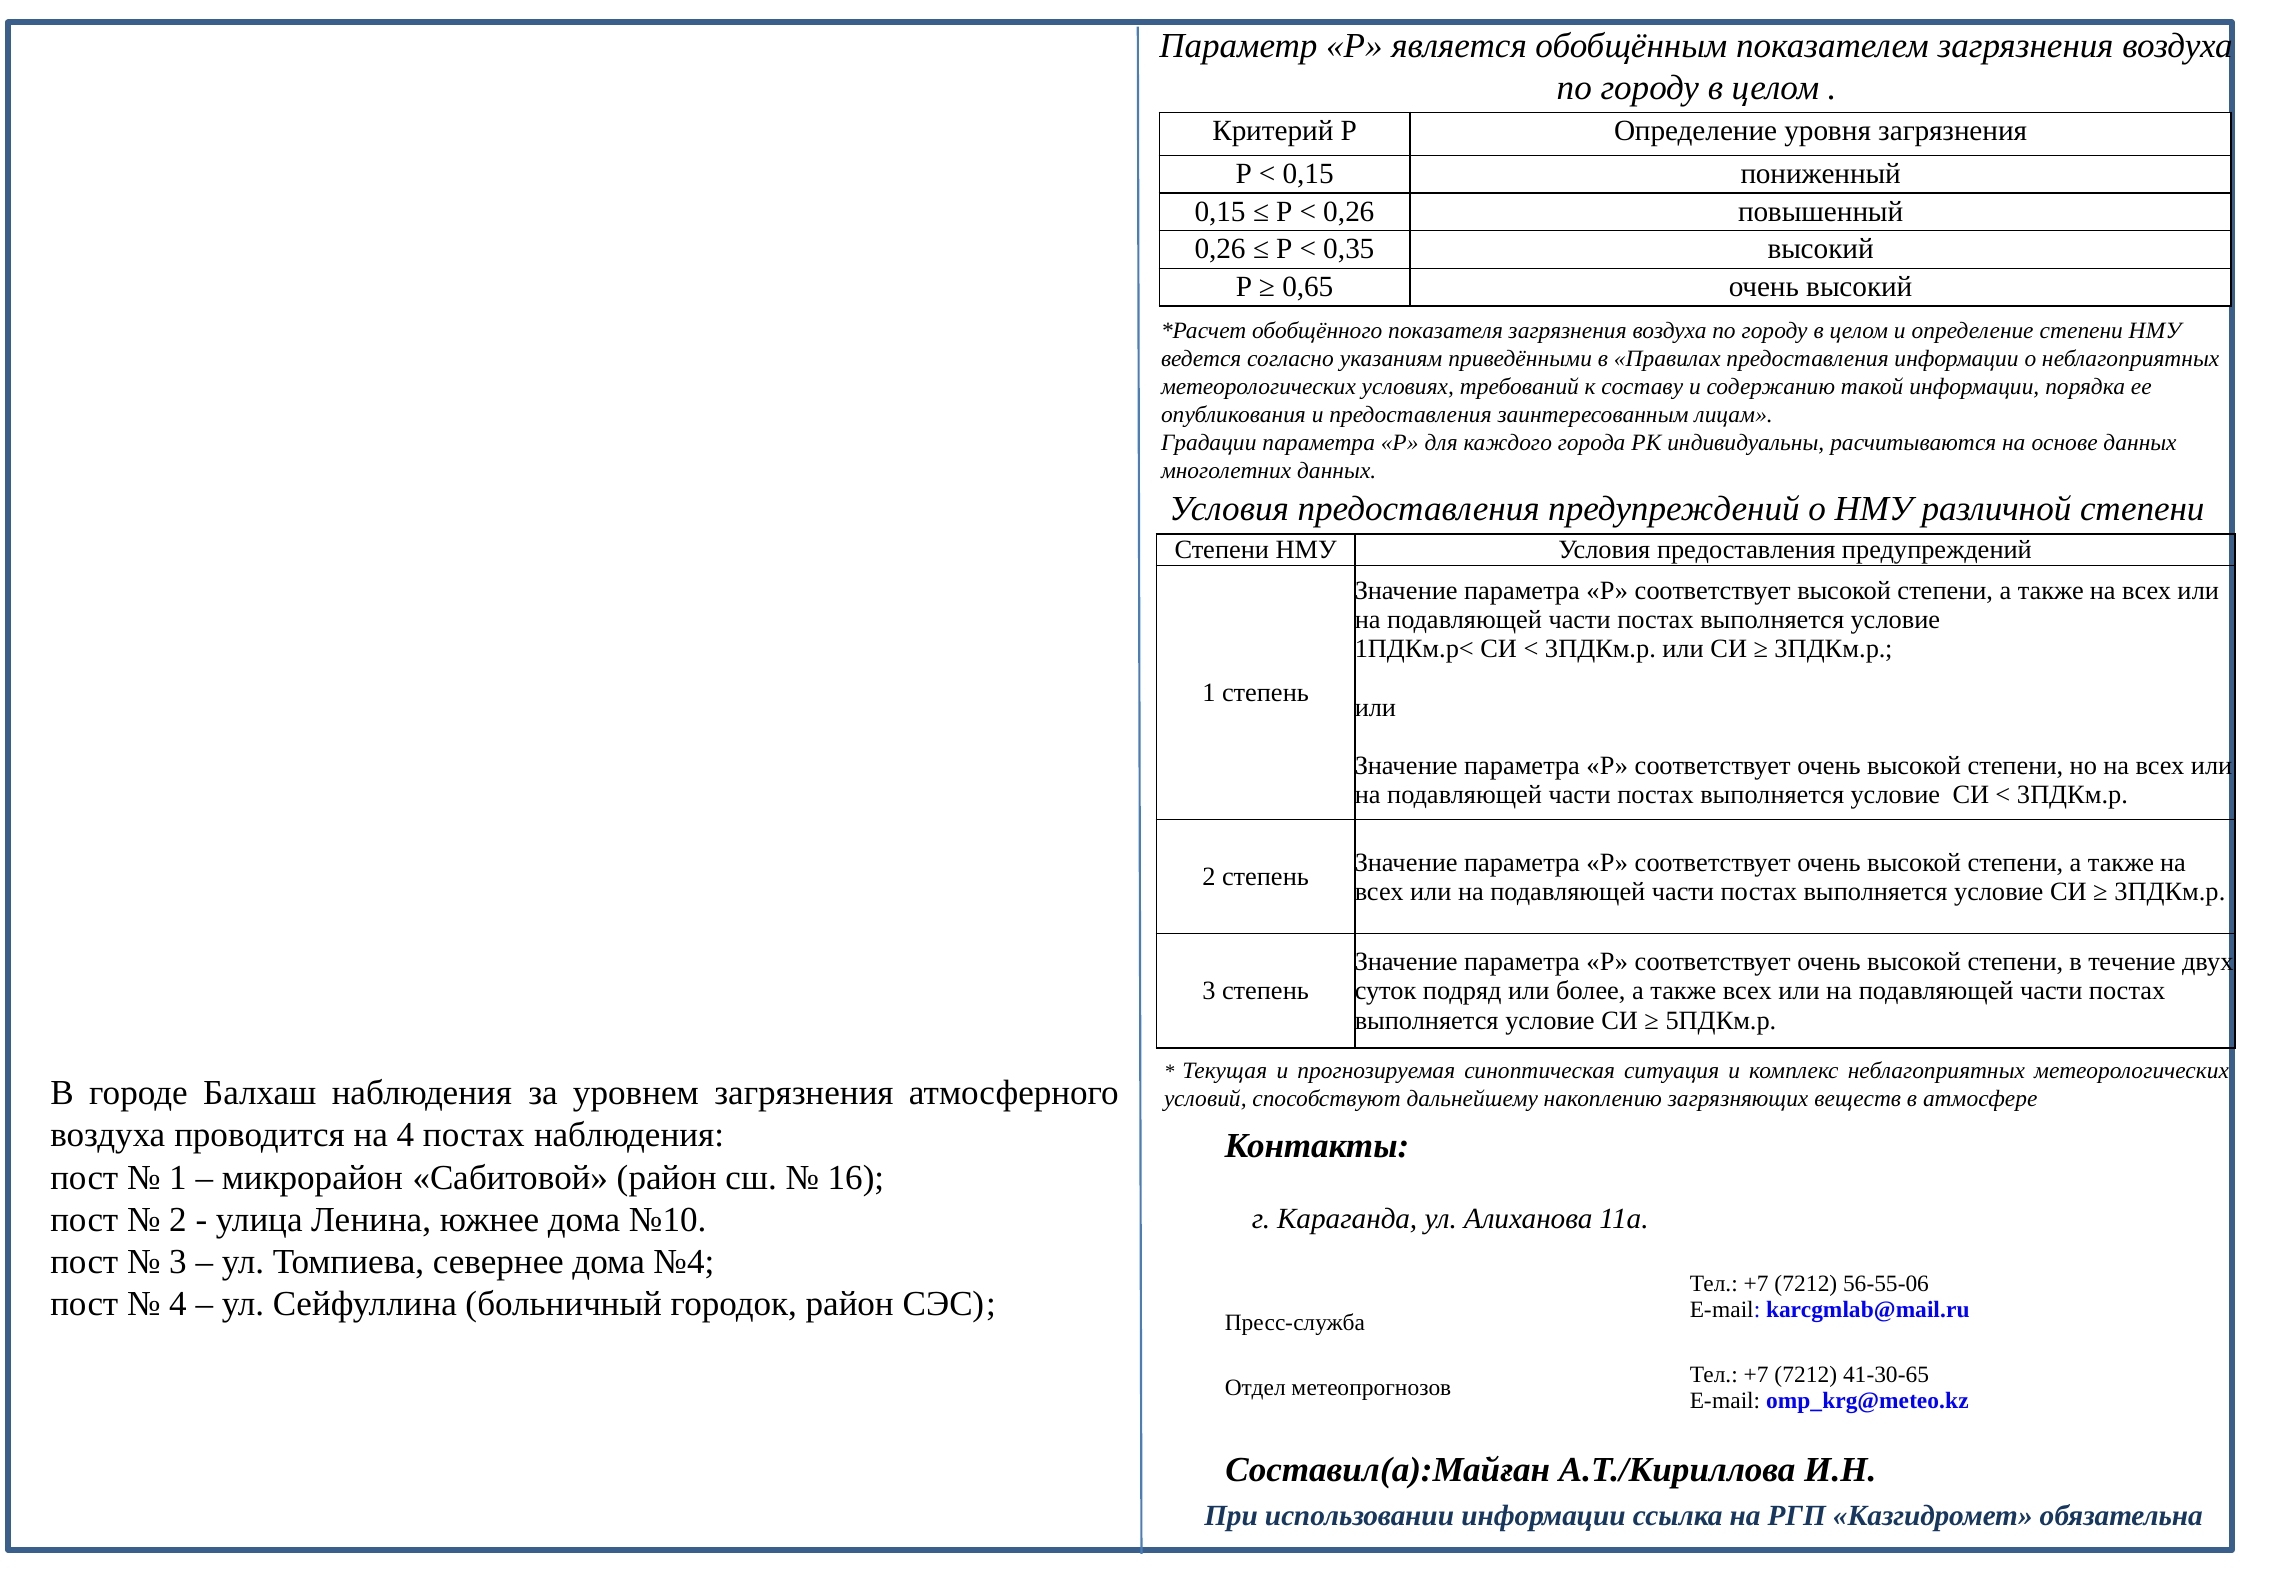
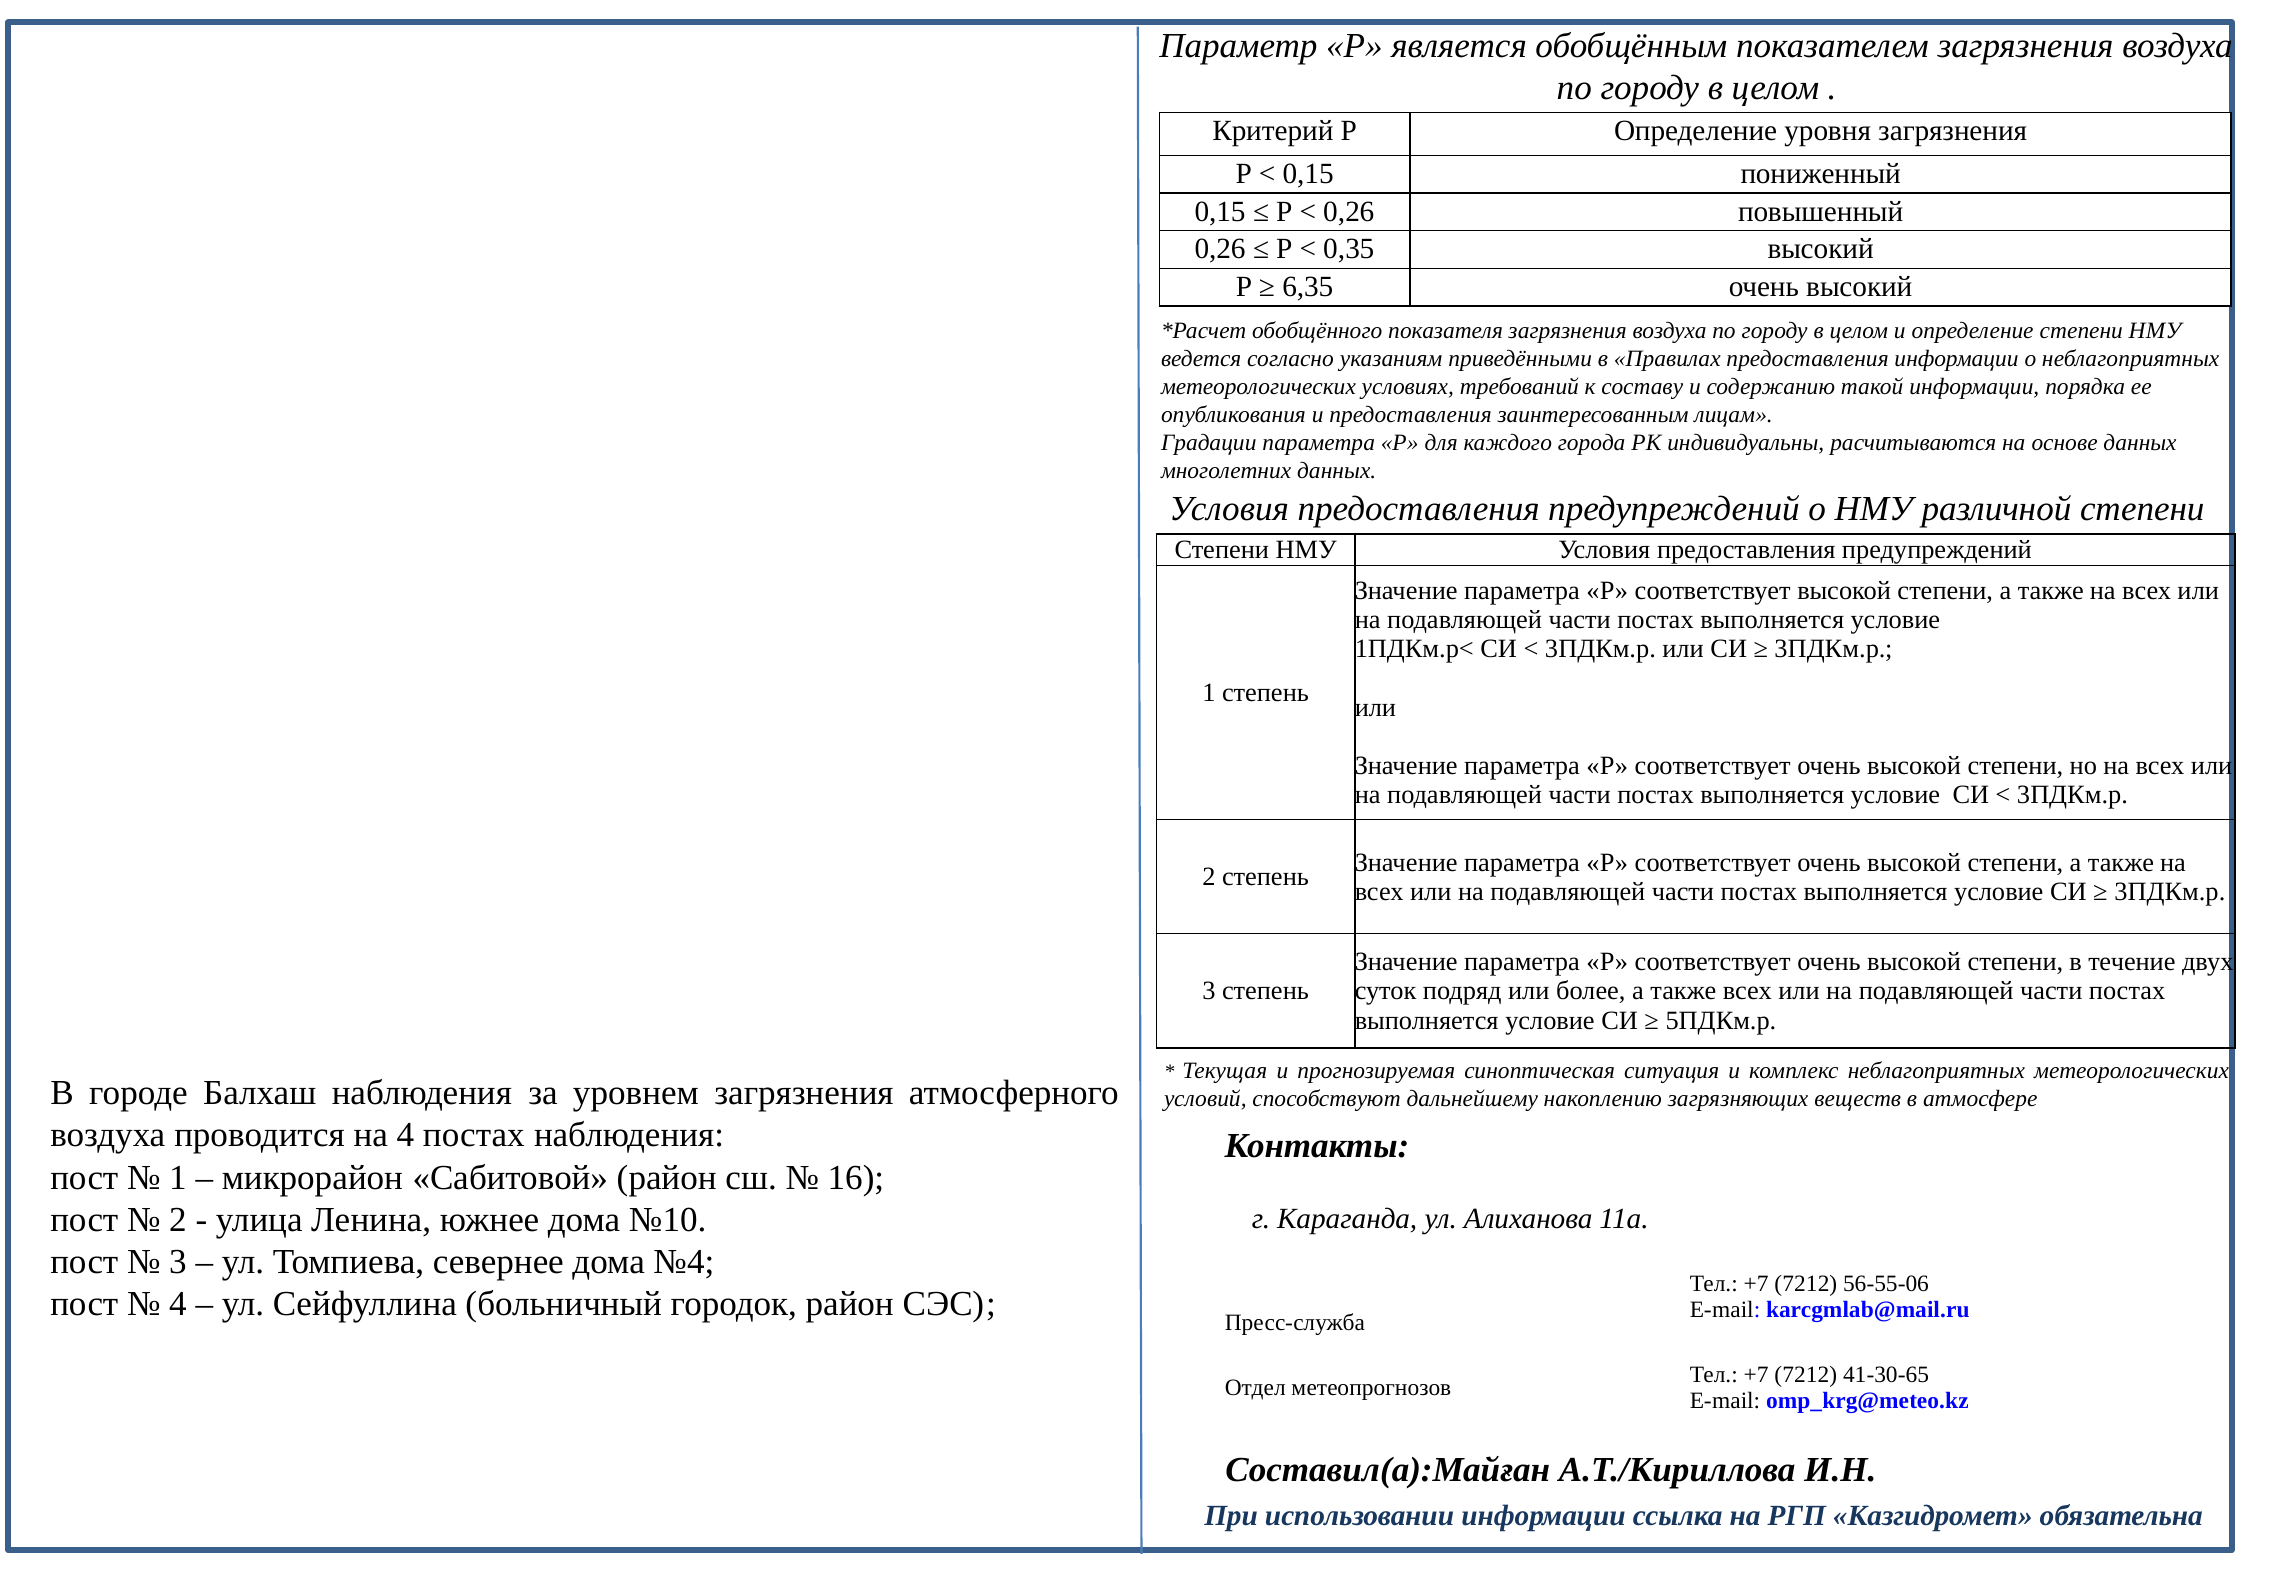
0,65: 0,65 -> 6,35
